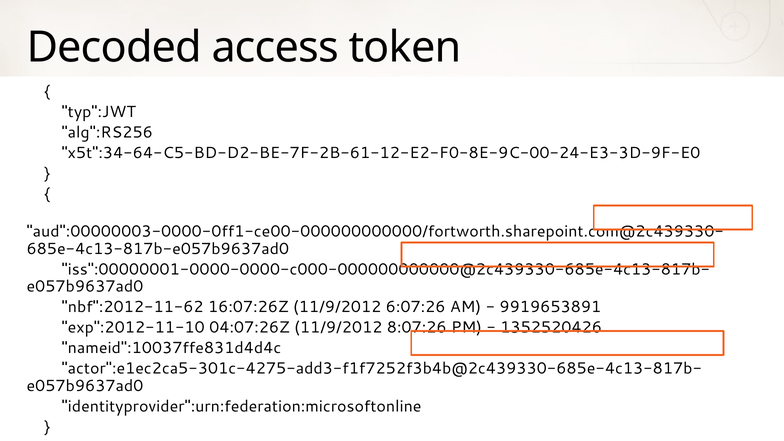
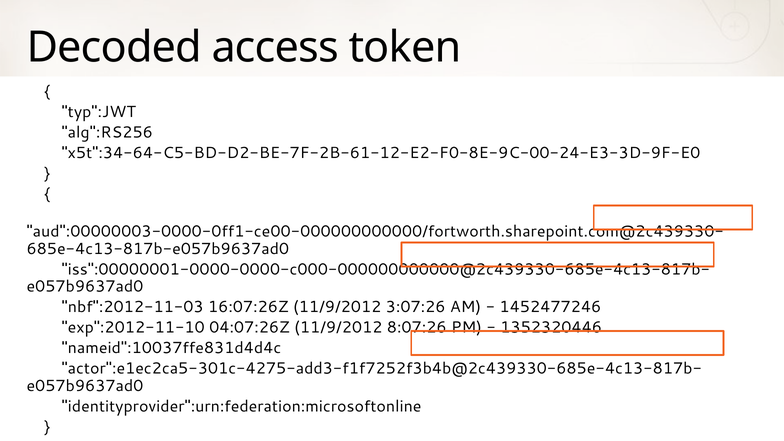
nbf":2012-11-62: nbf":2012-11-62 -> nbf":2012-11-03
6:07:26: 6:07:26 -> 3:07:26
9919653891: 9919653891 -> 1452477246
1352520426: 1352520426 -> 1352320446
